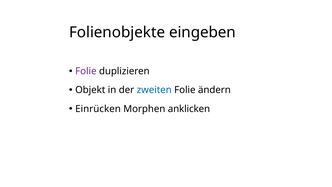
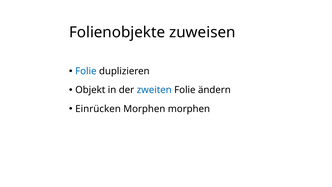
eingeben: eingeben -> zuweisen
Folie at (86, 71) colour: purple -> blue
Morphen anklicken: anklicken -> morphen
